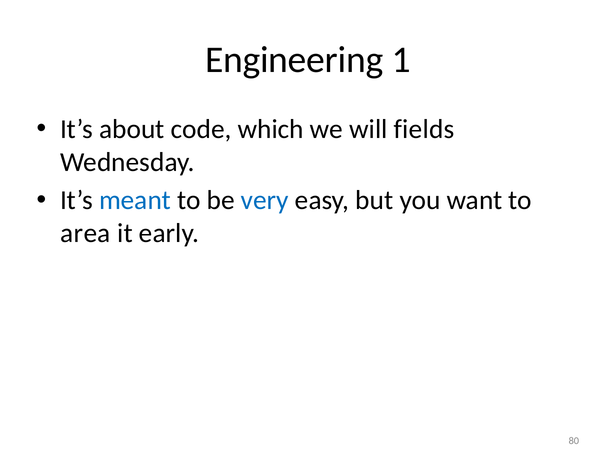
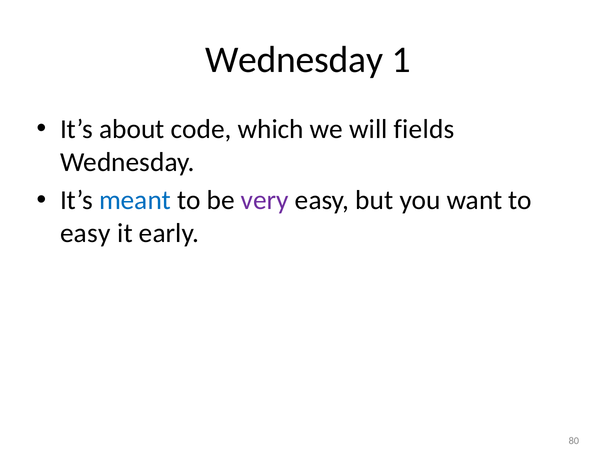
Engineering at (294, 60): Engineering -> Wednesday
very colour: blue -> purple
area at (85, 233): area -> easy
